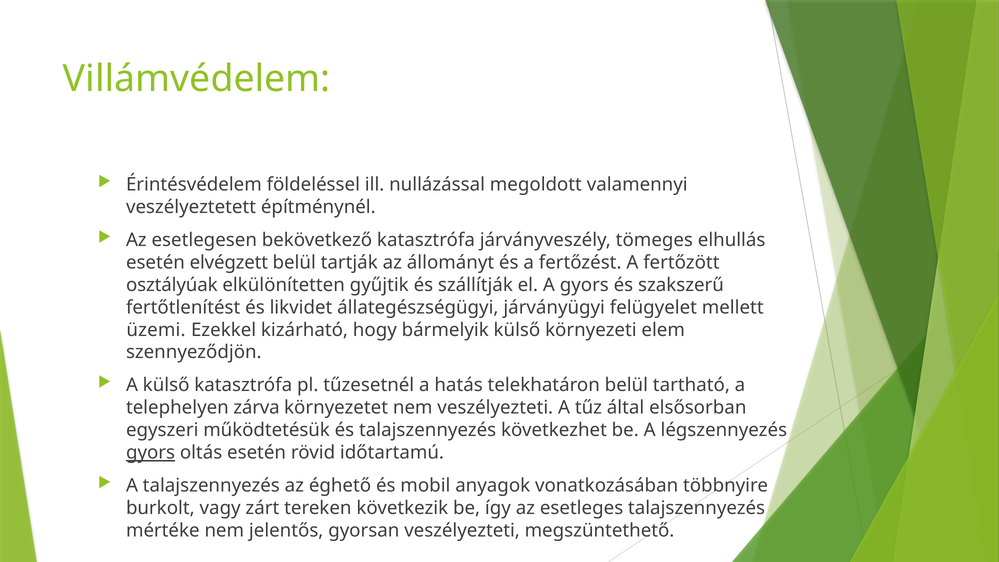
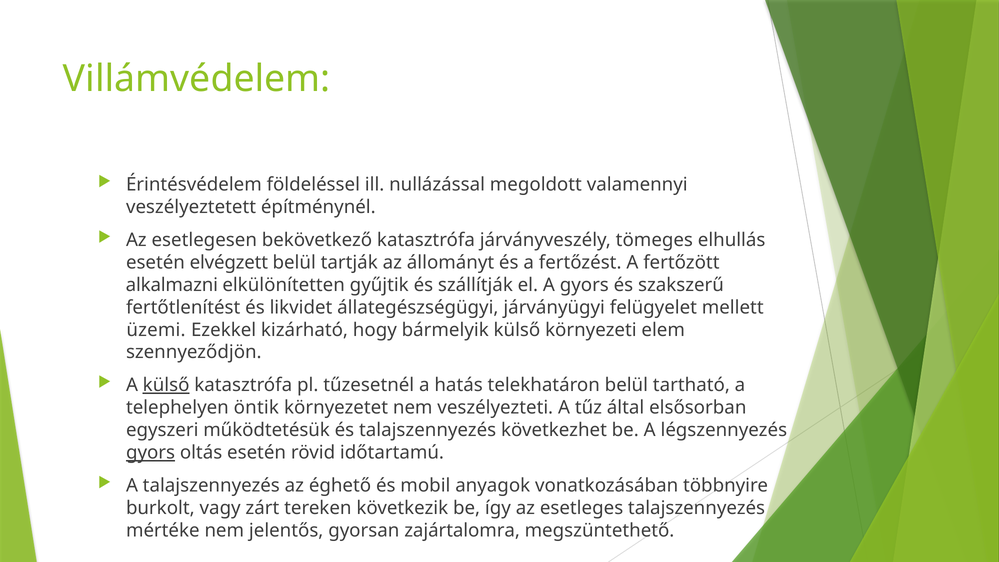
osztályúak: osztályúak -> alkalmazni
külső at (166, 385) underline: none -> present
zárva: zárva -> öntik
gyorsan veszélyezteti: veszélyezteti -> zajártalomra
